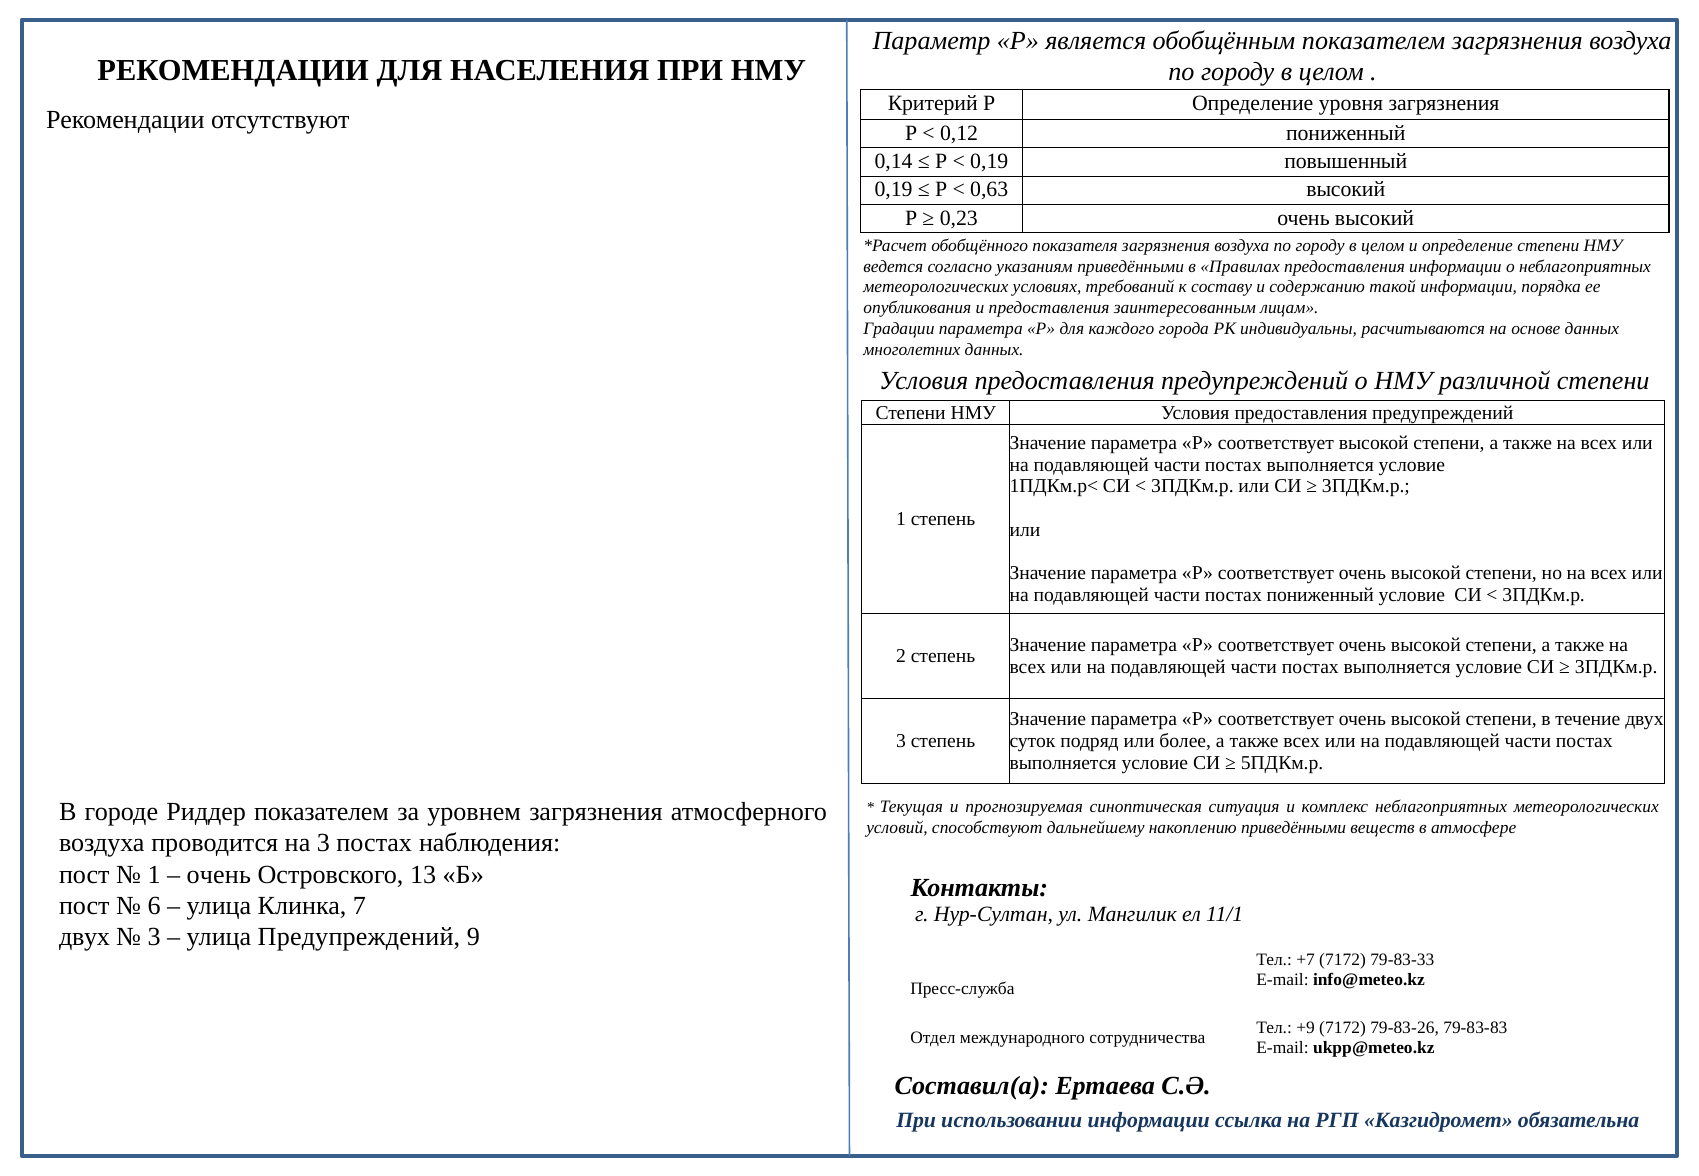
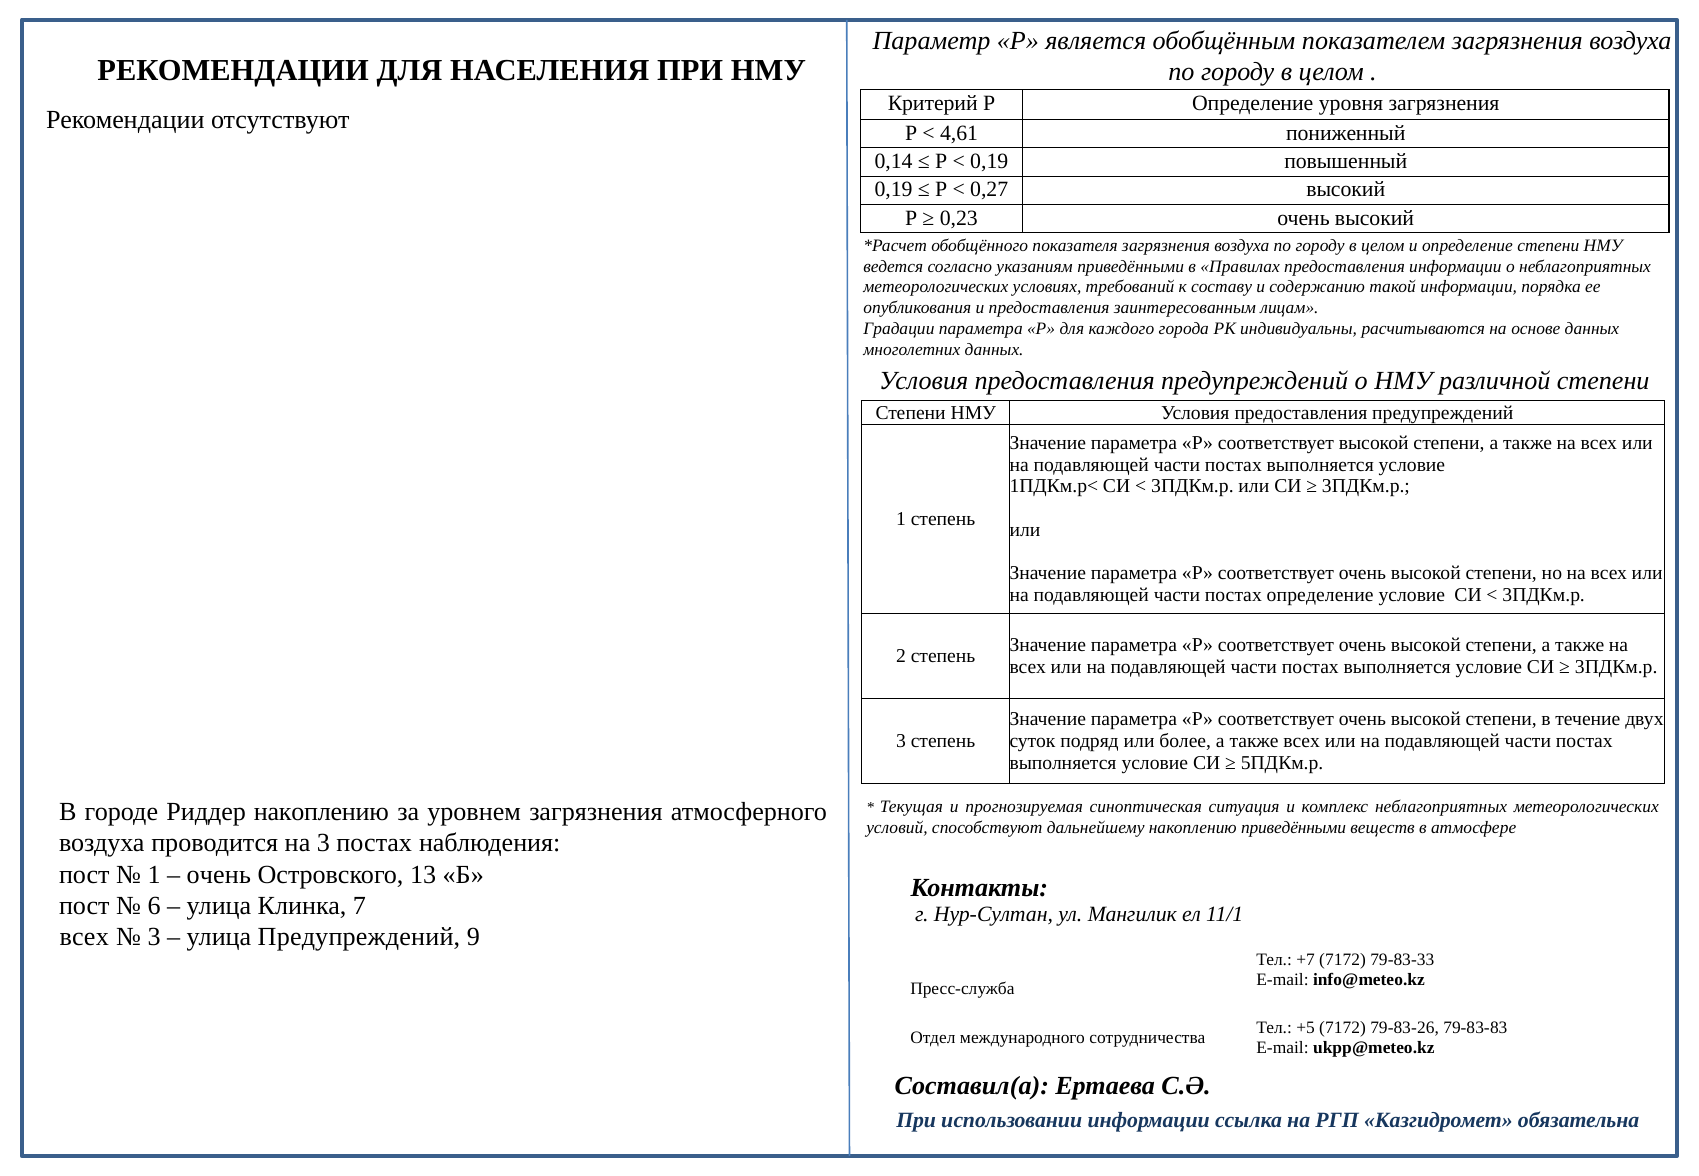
0,12: 0,12 -> 4,61
0,63: 0,63 -> 0,27
постах пониженный: пониженный -> определение
Риддер показателем: показателем -> накоплению
двух at (84, 937): двух -> всех
+9: +9 -> +5
